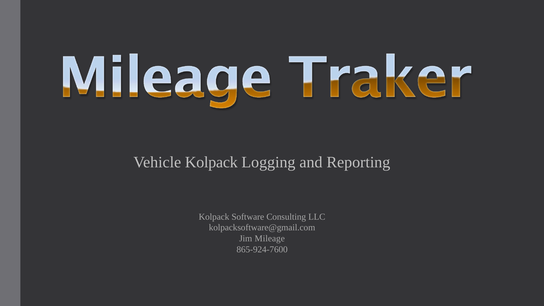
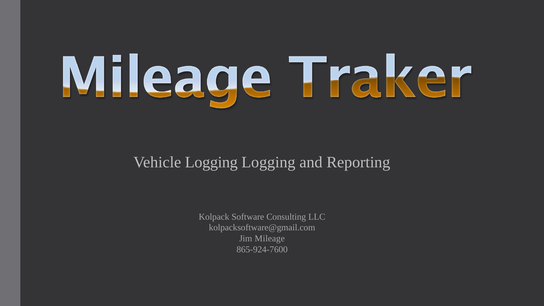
Vehicle Kolpack: Kolpack -> Logging
